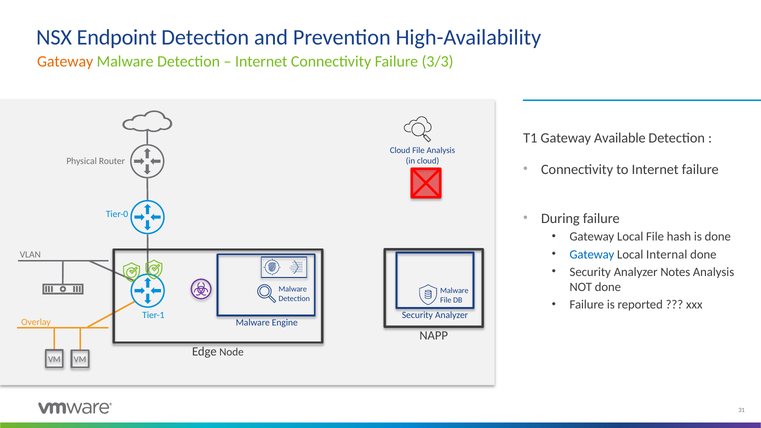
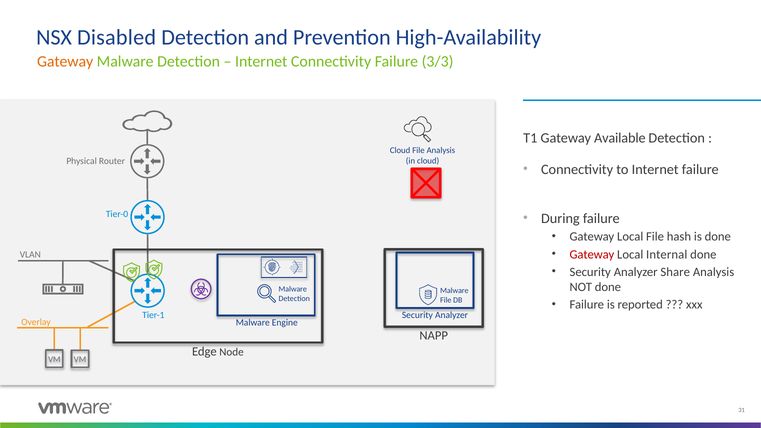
Endpoint: Endpoint -> Disabled
Gateway at (592, 254) colour: blue -> red
Notes: Notes -> Share
